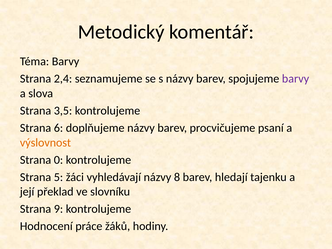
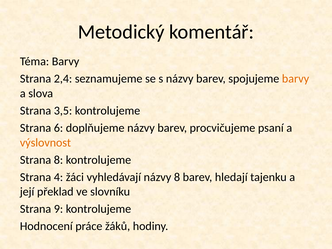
barvy at (296, 79) colour: purple -> orange
Strana 0: 0 -> 8
5: 5 -> 4
